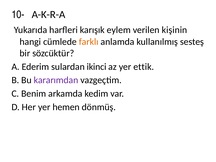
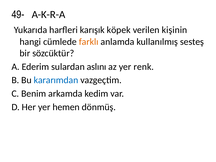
10-: 10- -> 49-
eylem: eylem -> köpek
ikinci: ikinci -> aslını
ettik: ettik -> renk
kararımdan colour: purple -> blue
